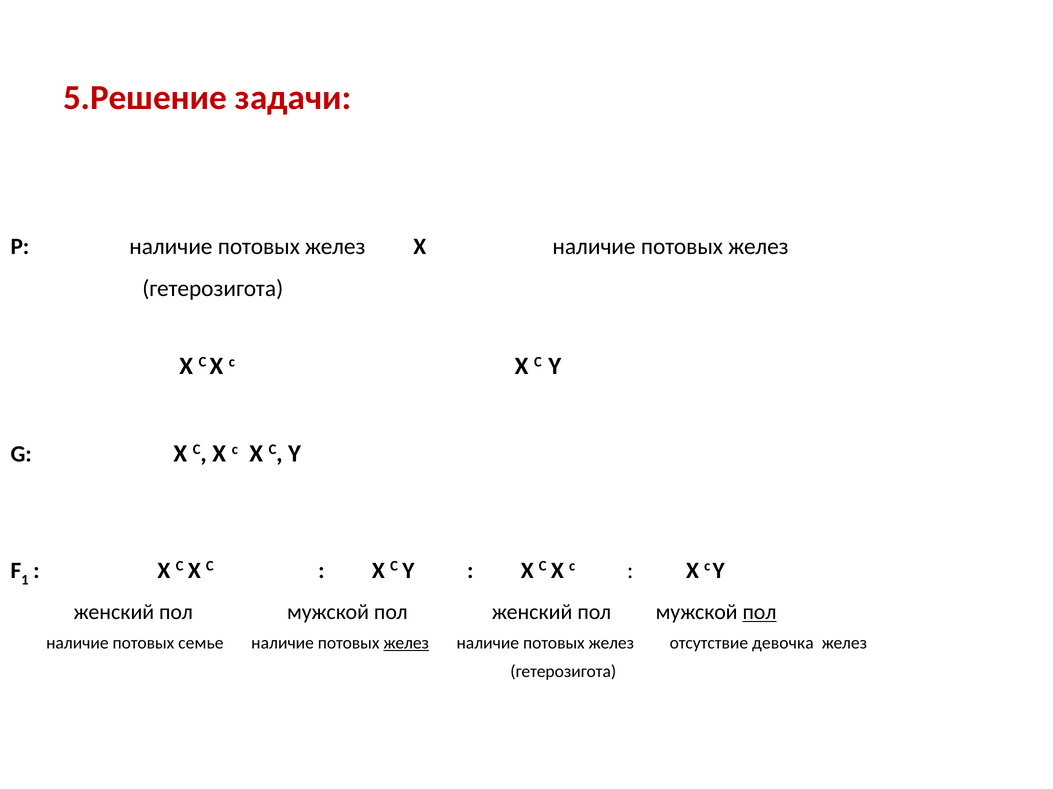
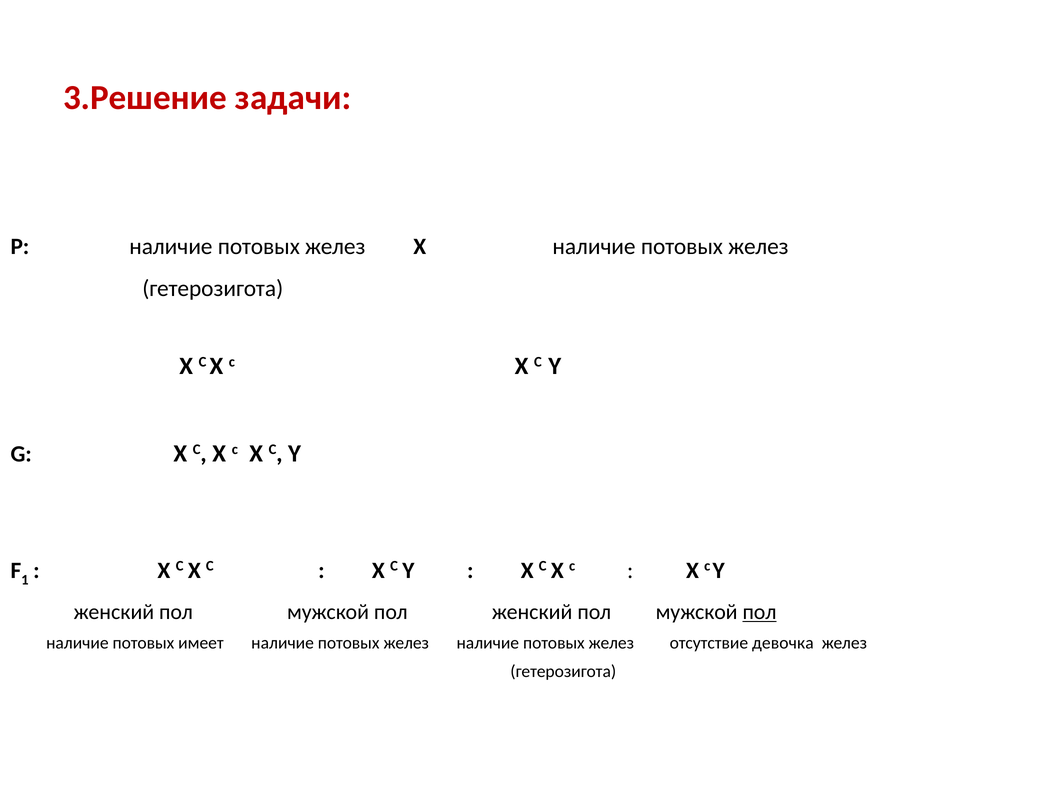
5.Решение: 5.Решение -> 3.Решение
семье: семье -> имеет
желез at (406, 644) underline: present -> none
